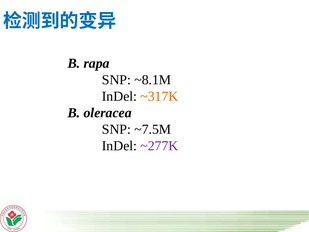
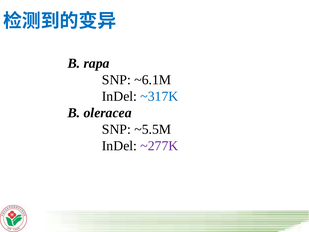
~8.1M: ~8.1M -> ~6.1M
~317K colour: orange -> blue
~7.5M: ~7.5M -> ~5.5M
